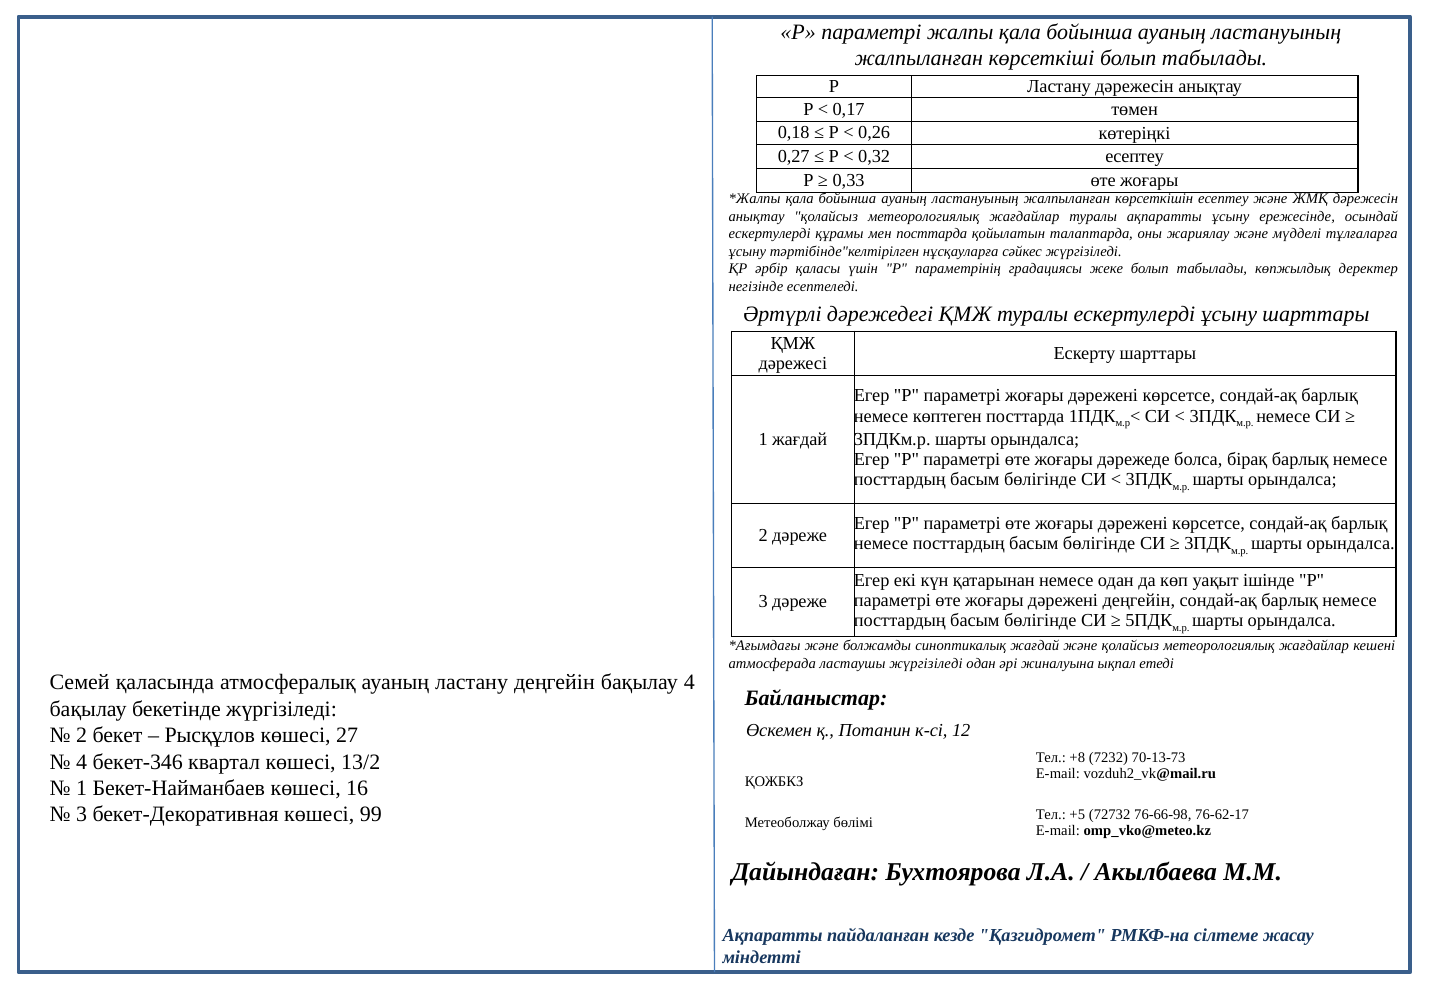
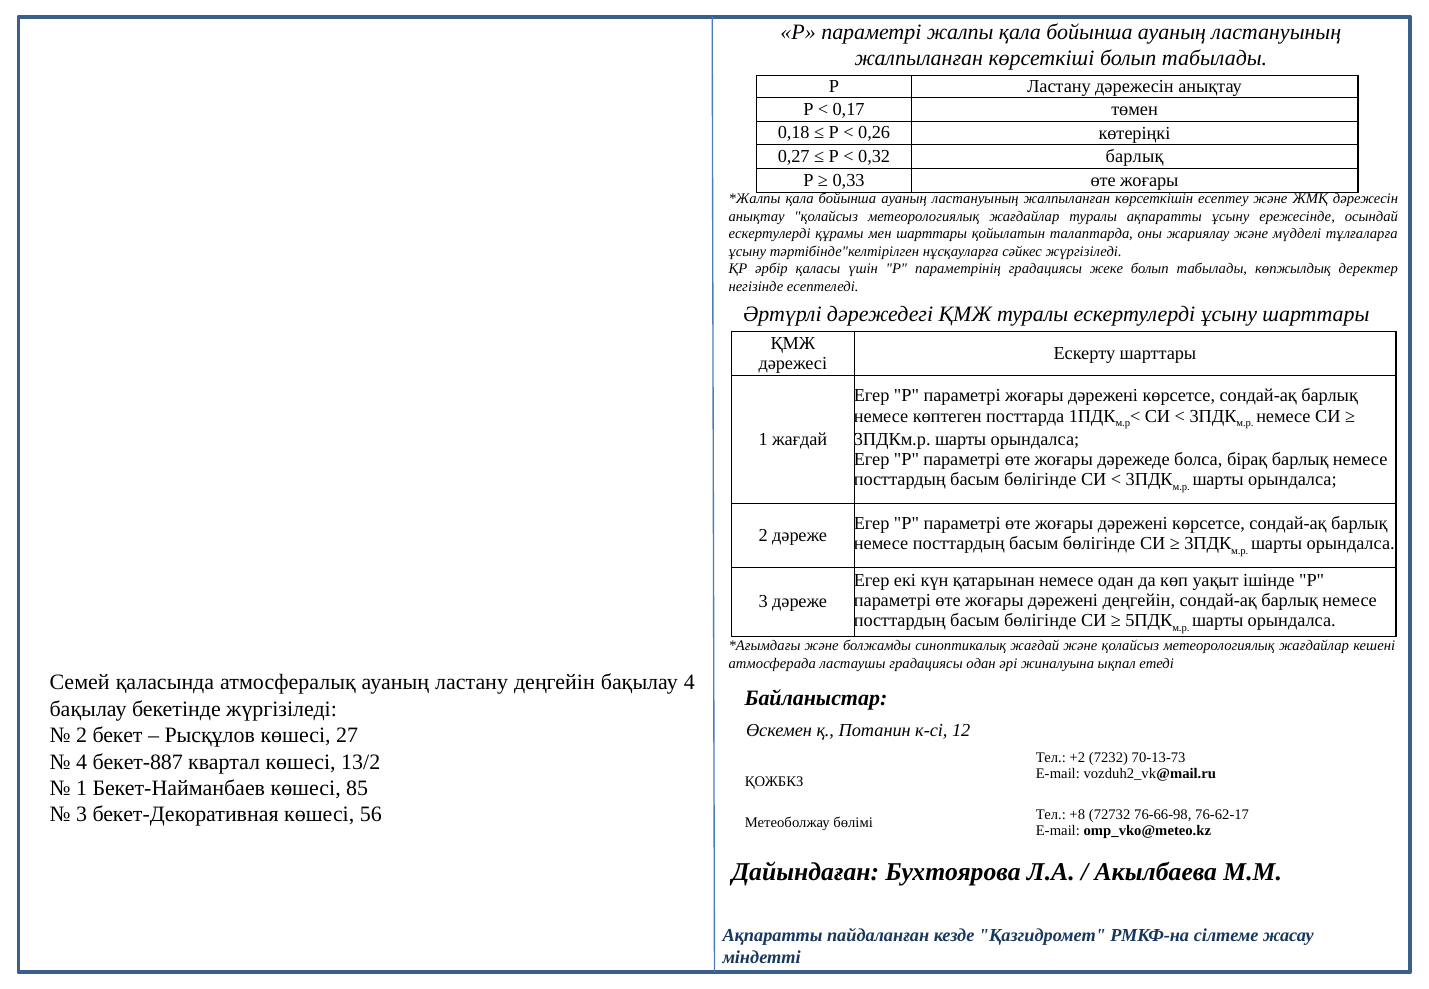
0,32 есептеу: есептеу -> барлық
мен посттарда: посттарда -> шарттары
ластаушы жүргізіледі: жүргізіледі -> градациясы
+8: +8 -> +2
бекет-346: бекет-346 -> бекет-887
16: 16 -> 85
99: 99 -> 56
+5: +5 -> +8
